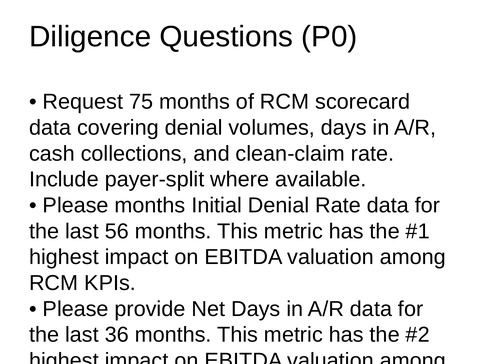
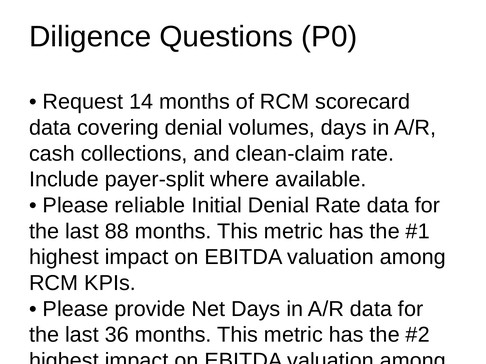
75: 75 -> 14
Please months: months -> reliable
56: 56 -> 88
